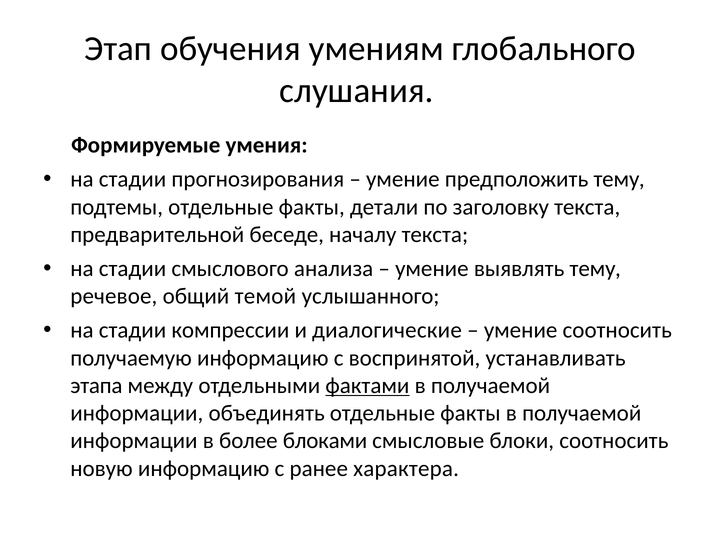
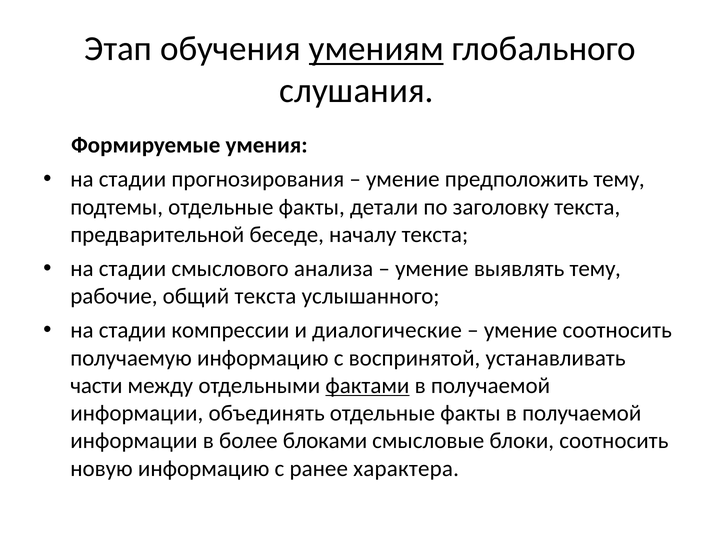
умениям underline: none -> present
речевое: речевое -> рабочие
общий темой: темой -> текста
этапа: этапа -> части
